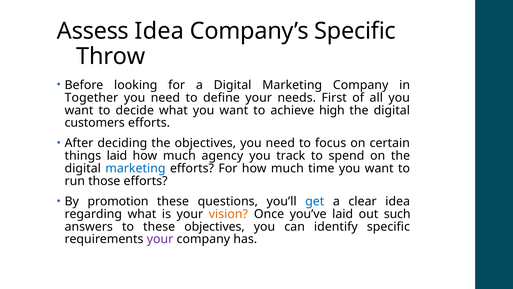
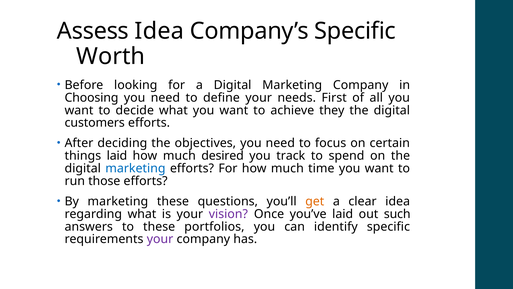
Throw: Throw -> Worth
Together: Together -> Choosing
high: high -> they
agency: agency -> desired
By promotion: promotion -> marketing
get colour: blue -> orange
vision colour: orange -> purple
these objectives: objectives -> portfolios
